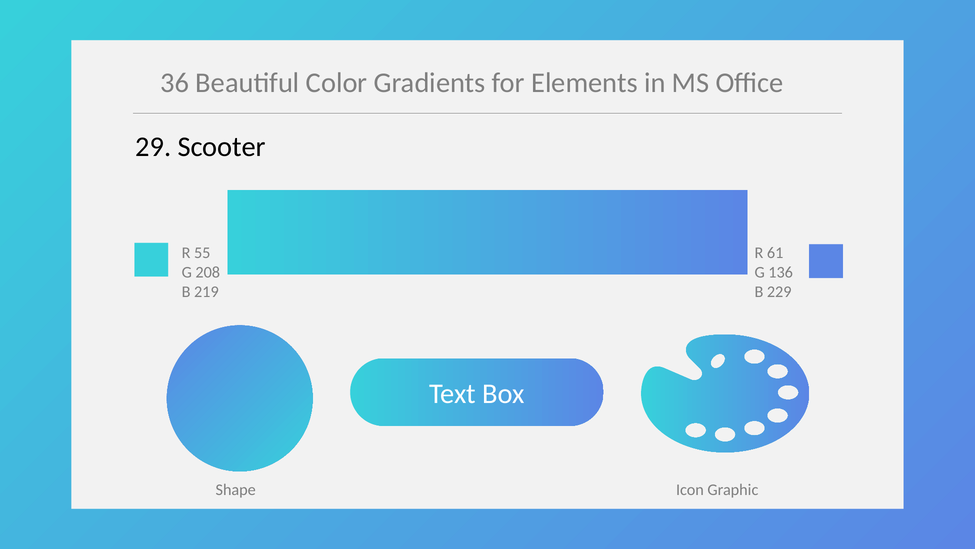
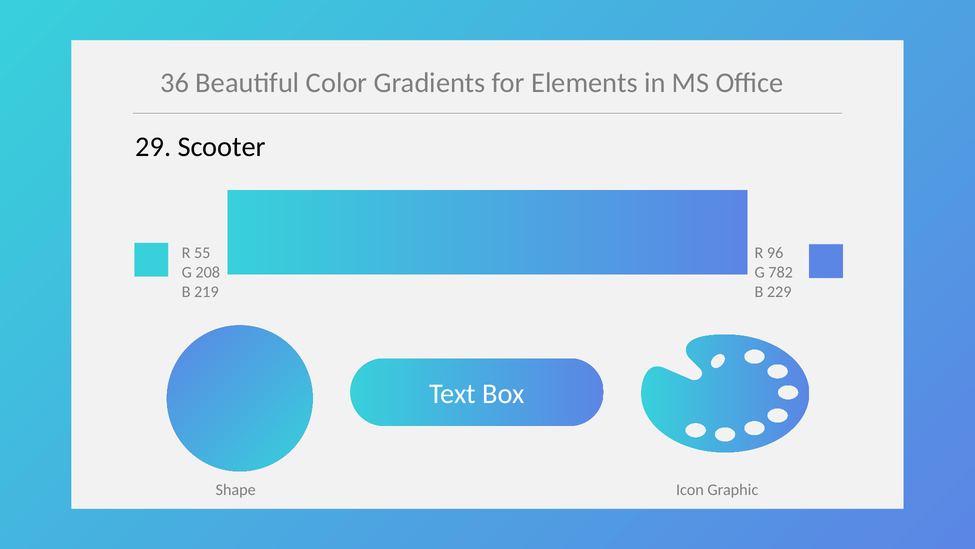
61: 61 -> 96
136: 136 -> 782
